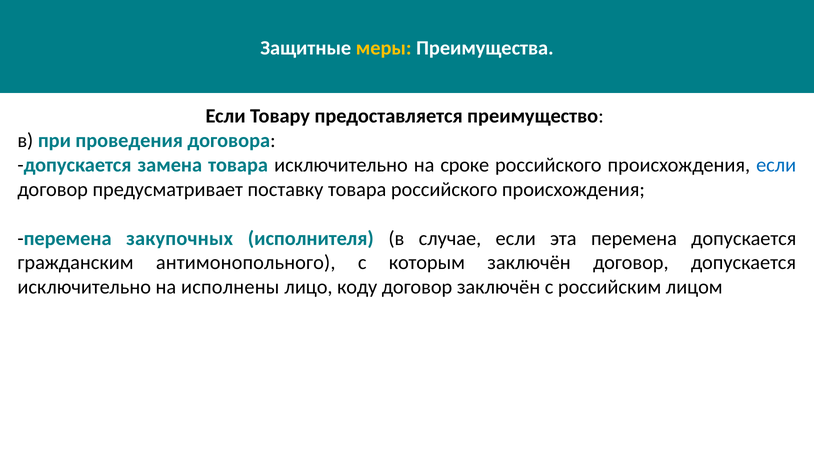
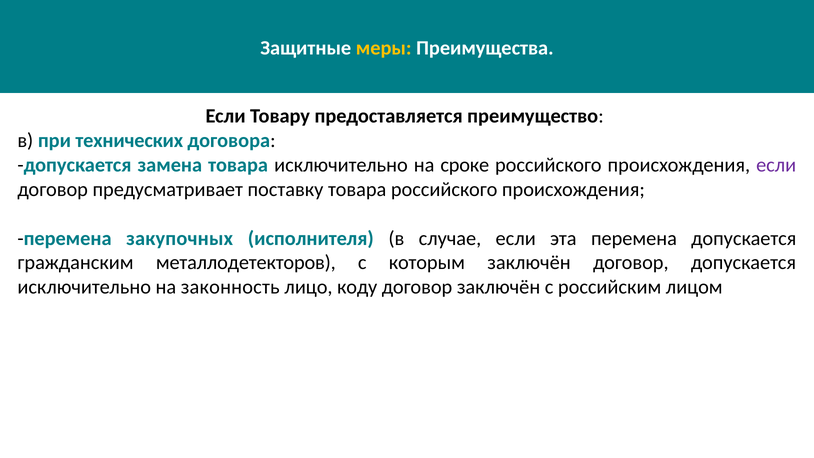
проведения: проведения -> технических
если at (776, 165) colour: blue -> purple
антимонопольного: антимонопольного -> металлодетекторов
исполнены: исполнены -> законность
